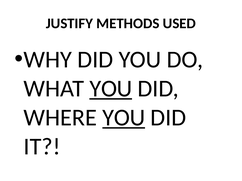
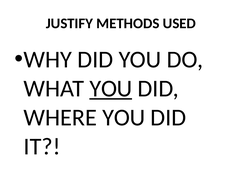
YOU at (124, 118) underline: present -> none
